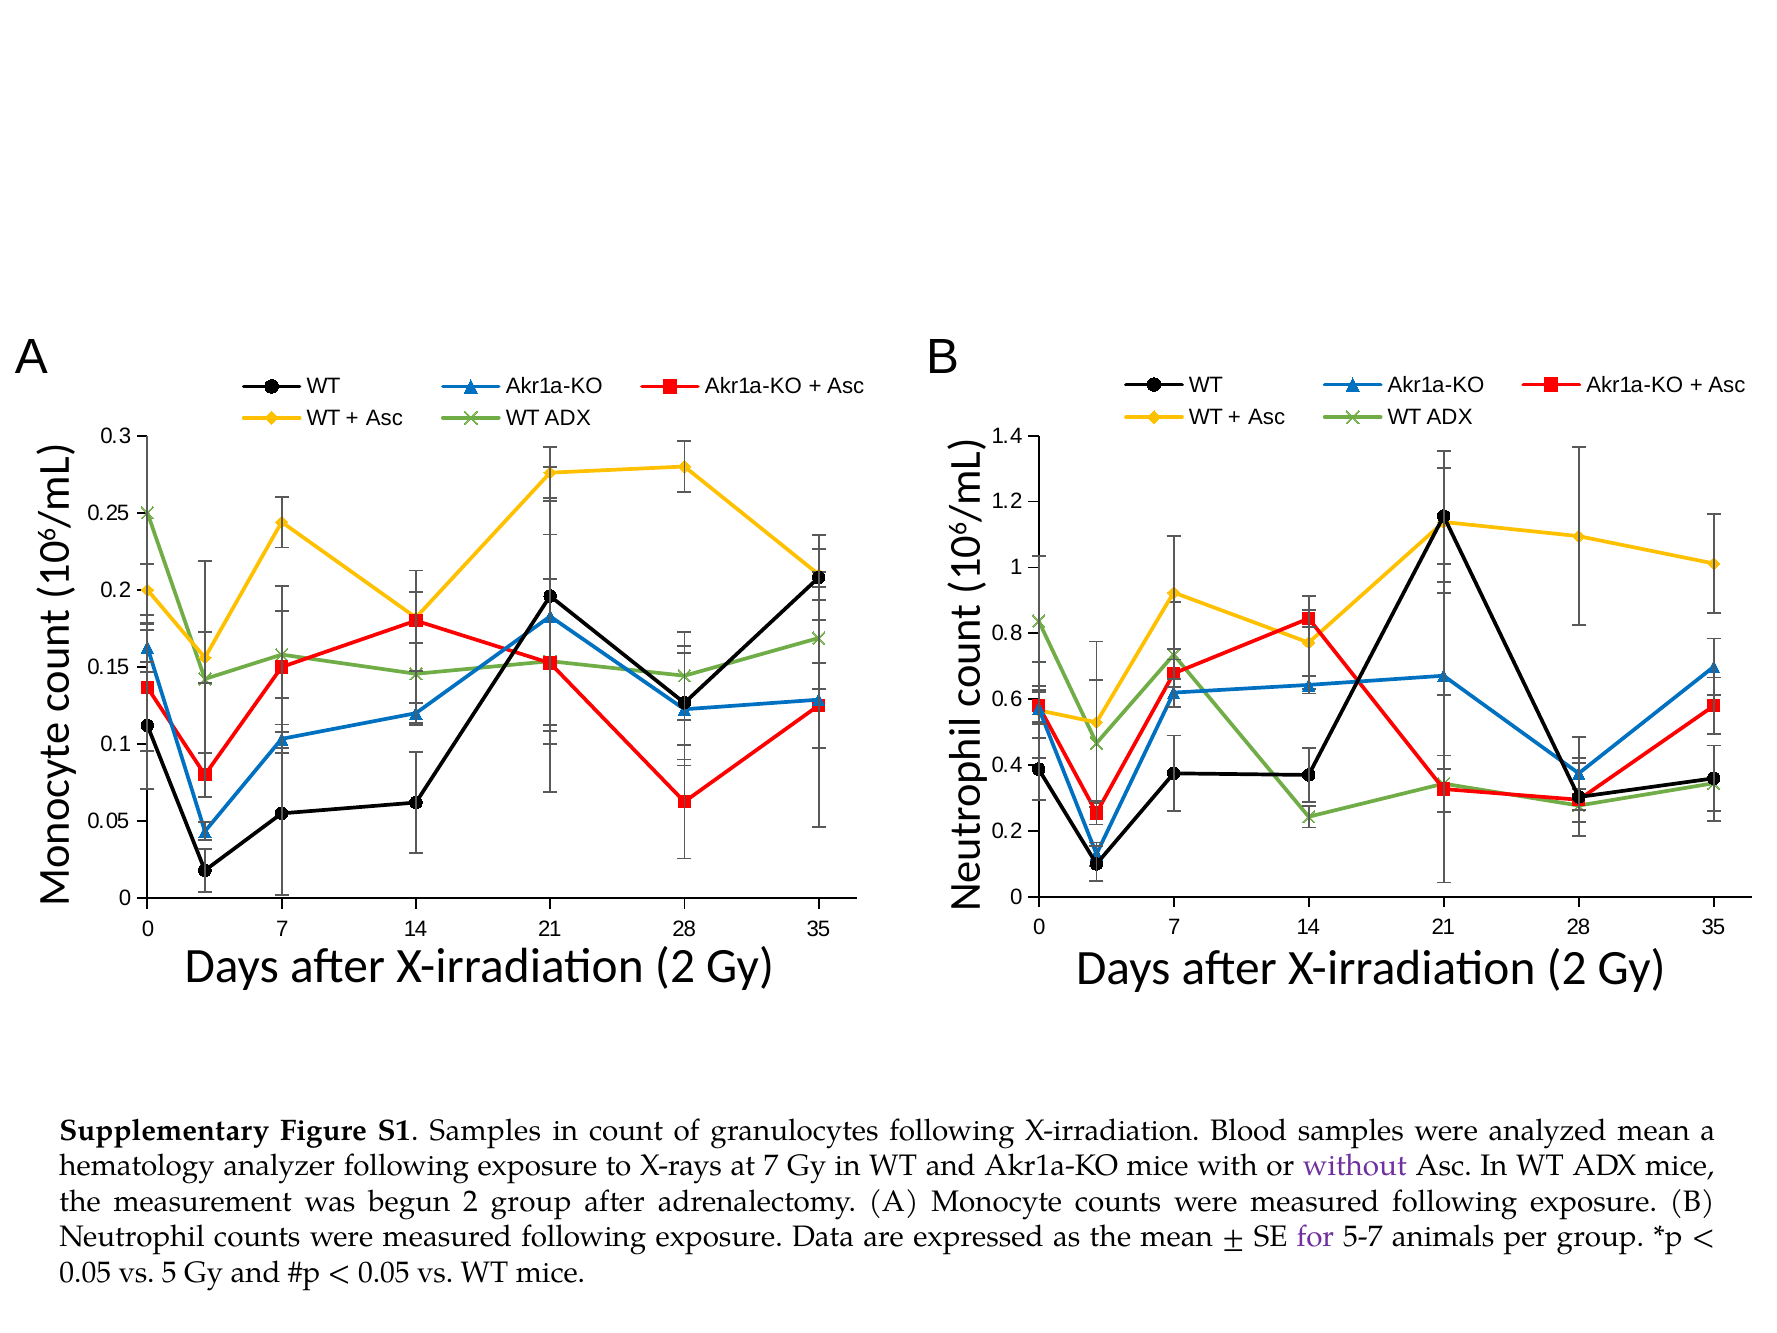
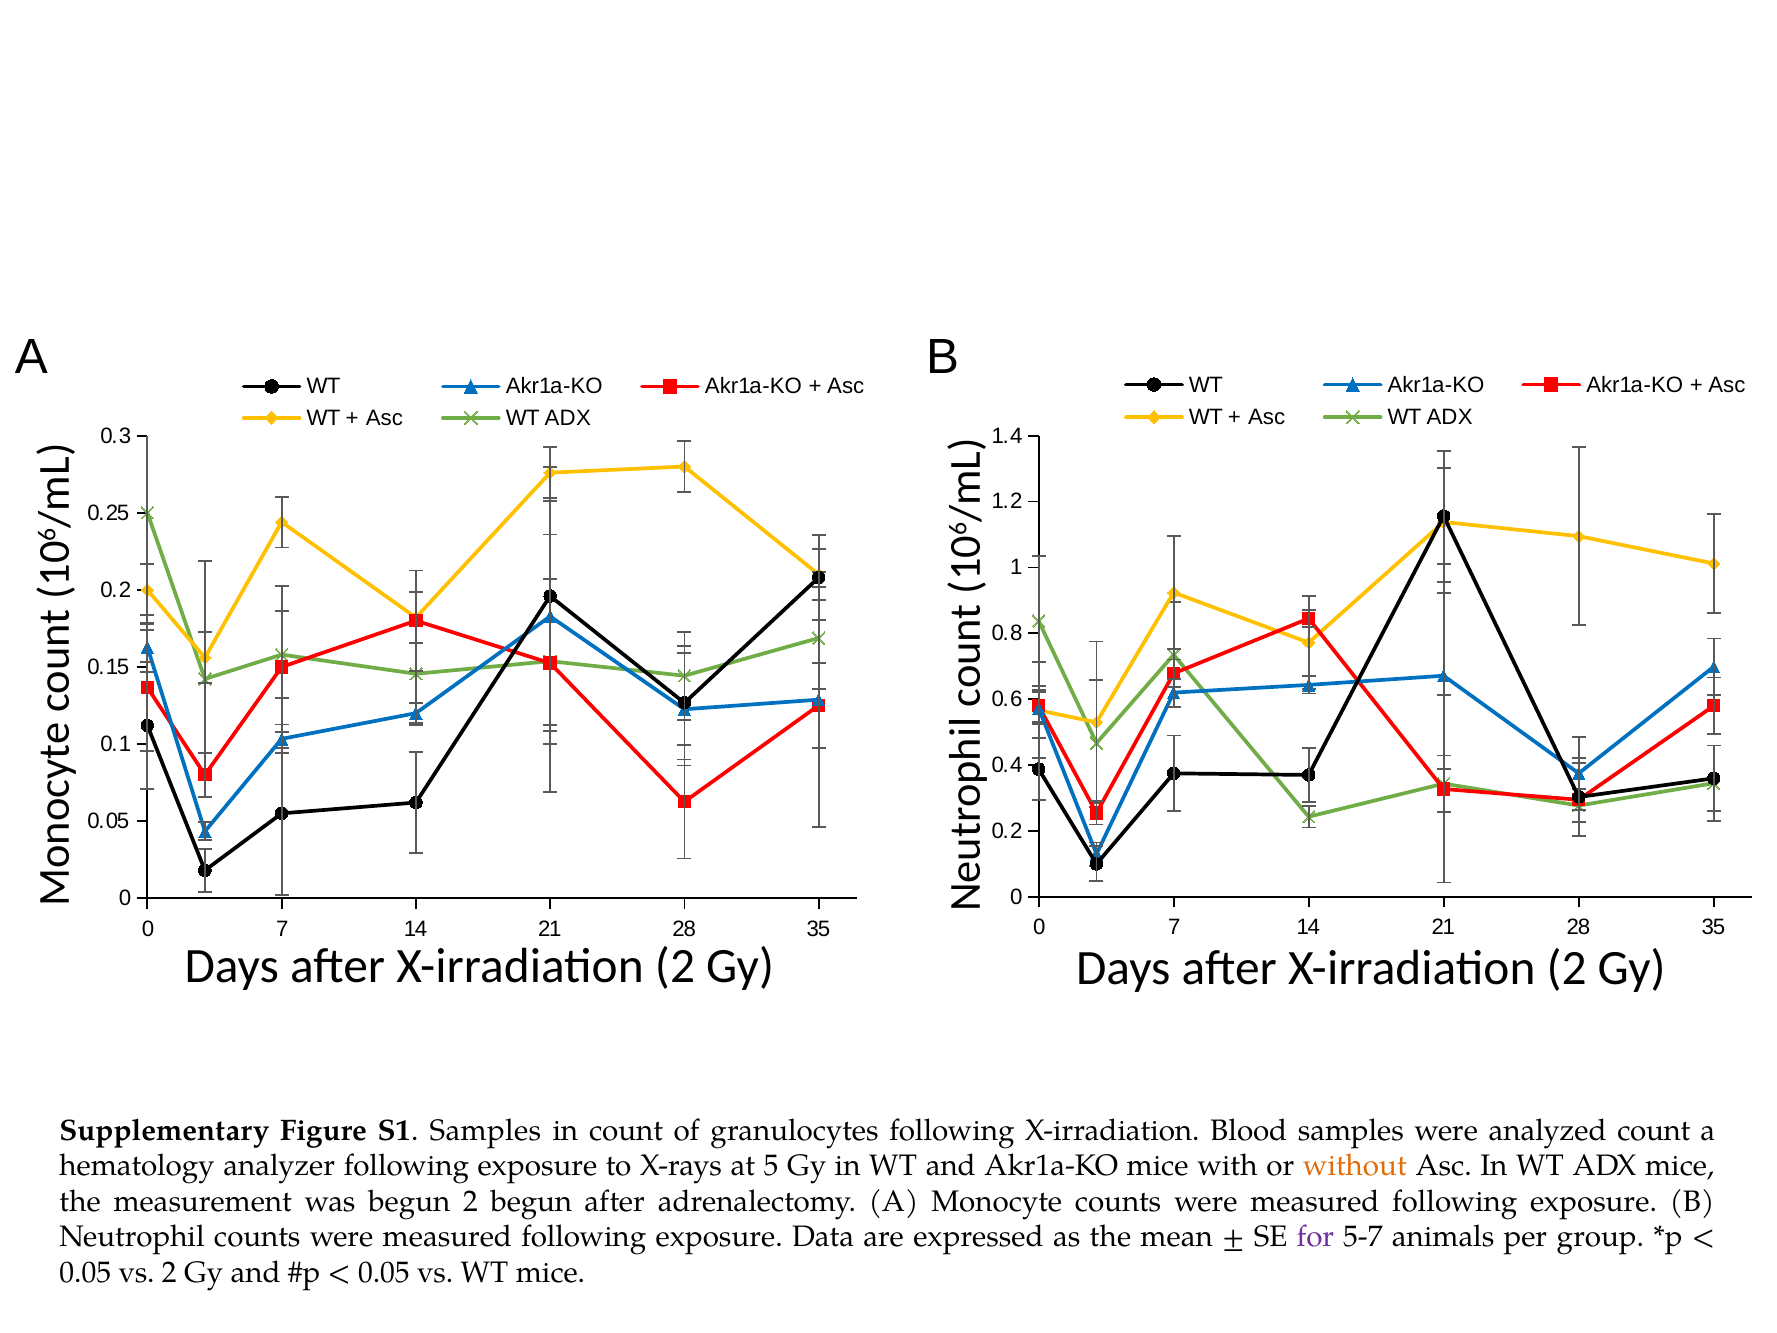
analyzed mean: mean -> count
at 7: 7 -> 5
without colour: purple -> orange
2 group: group -> begun
vs 5: 5 -> 2
